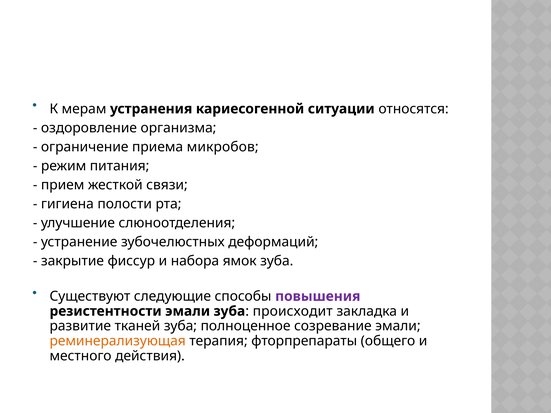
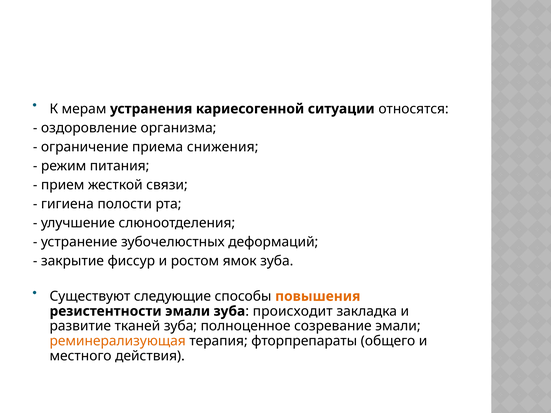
микробов: микробов -> снижения
набора: набора -> ростом
повышения colour: purple -> orange
